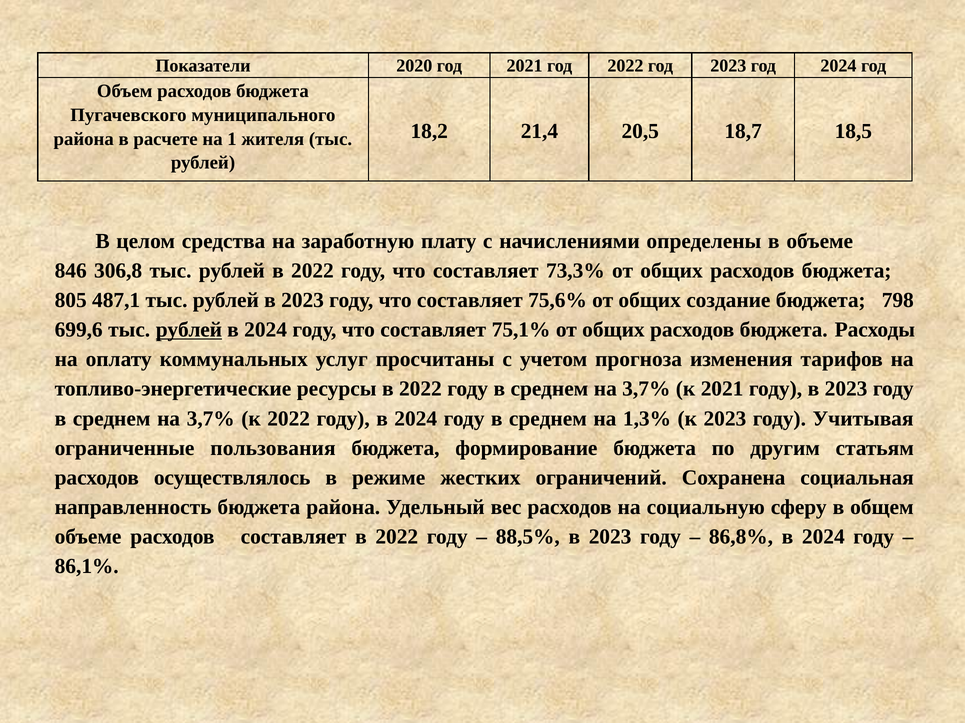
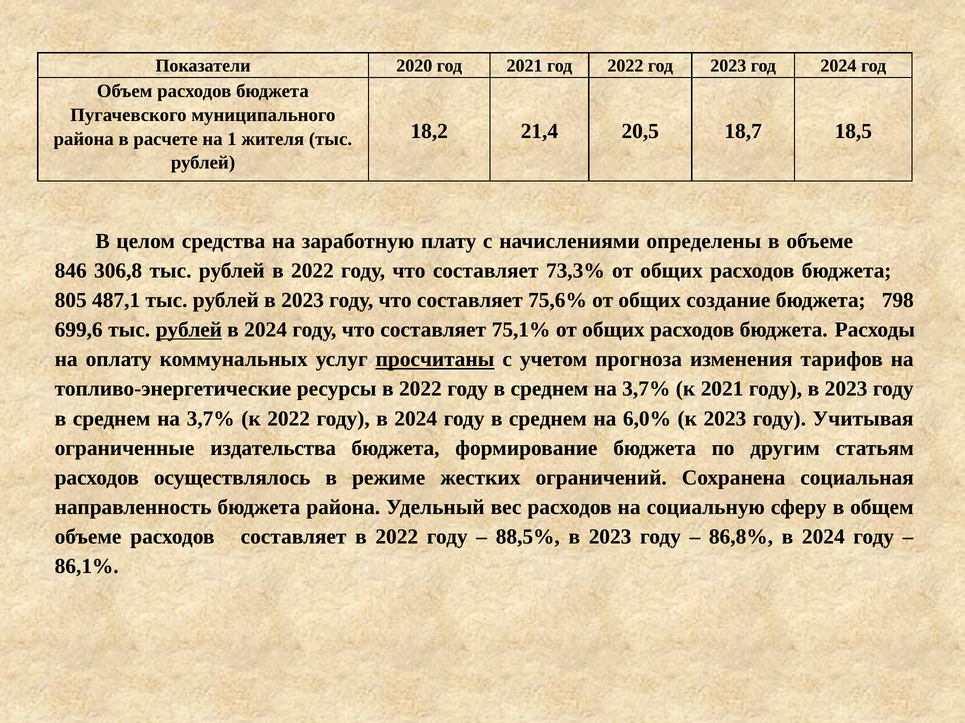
просчитаны underline: none -> present
1,3%: 1,3% -> 6,0%
пользования: пользования -> издательства
